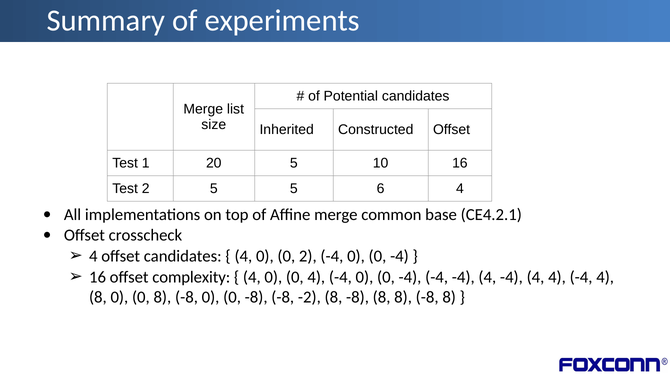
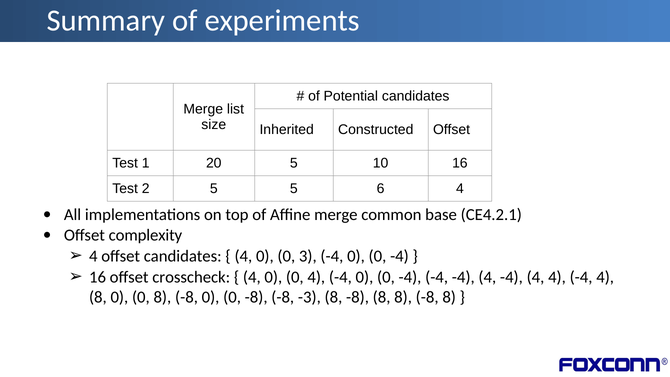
crosscheck: crosscheck -> complexity
0 2: 2 -> 3
complexity: complexity -> crosscheck
-2: -2 -> -3
